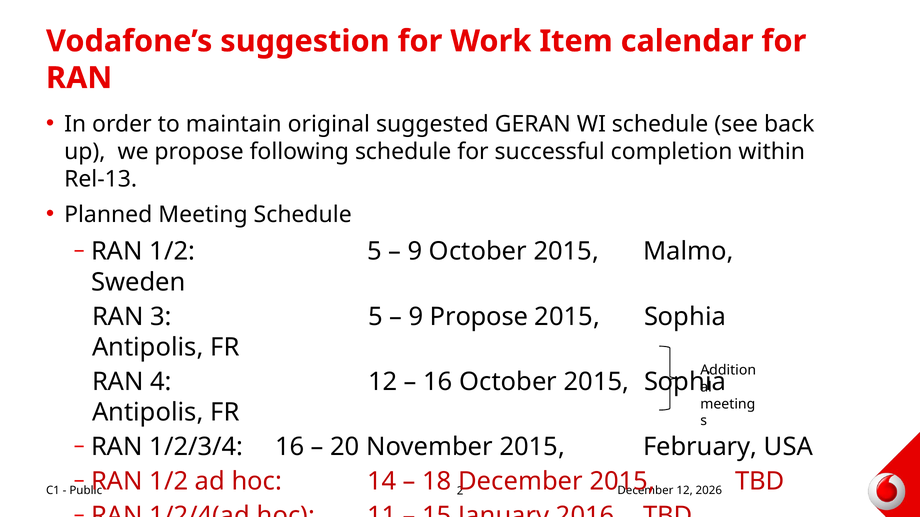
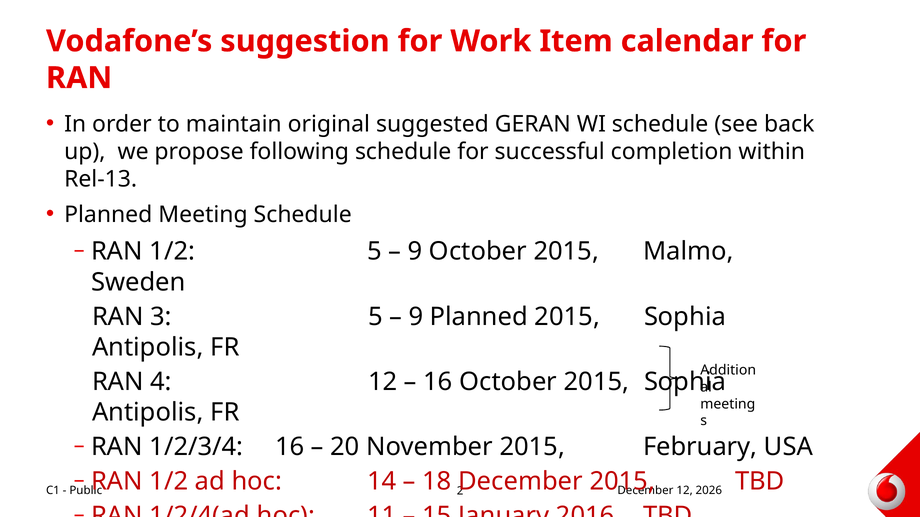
9 Propose: Propose -> Planned
